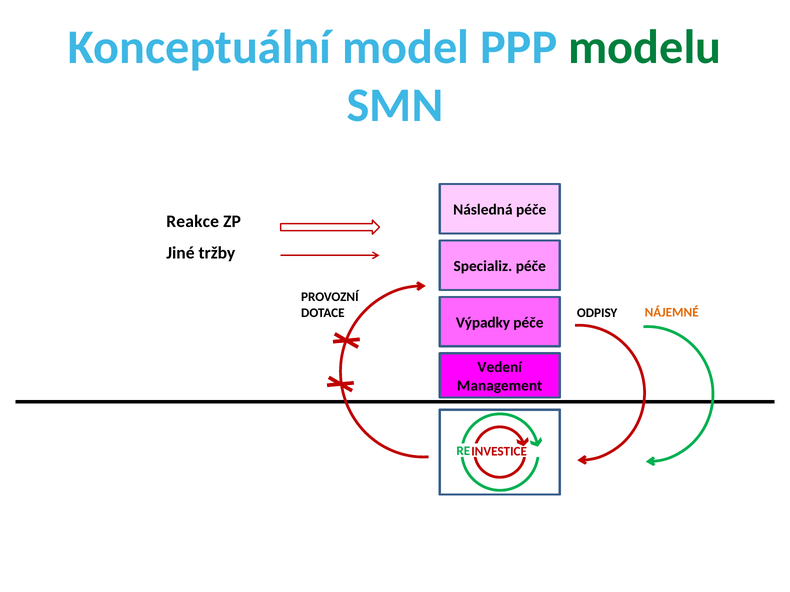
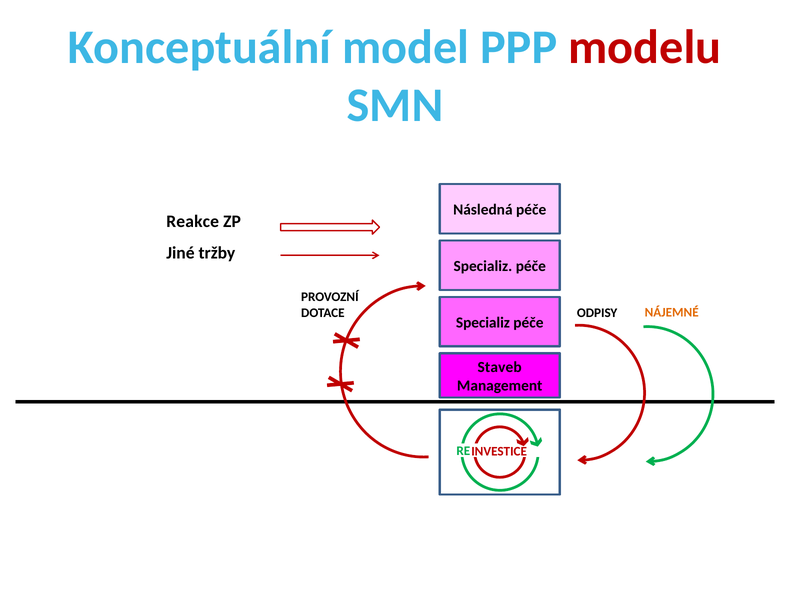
modelu colour: green -> red
Výpadky at (483, 323): Výpadky -> Specializ
Vedení: Vedení -> Staveb
